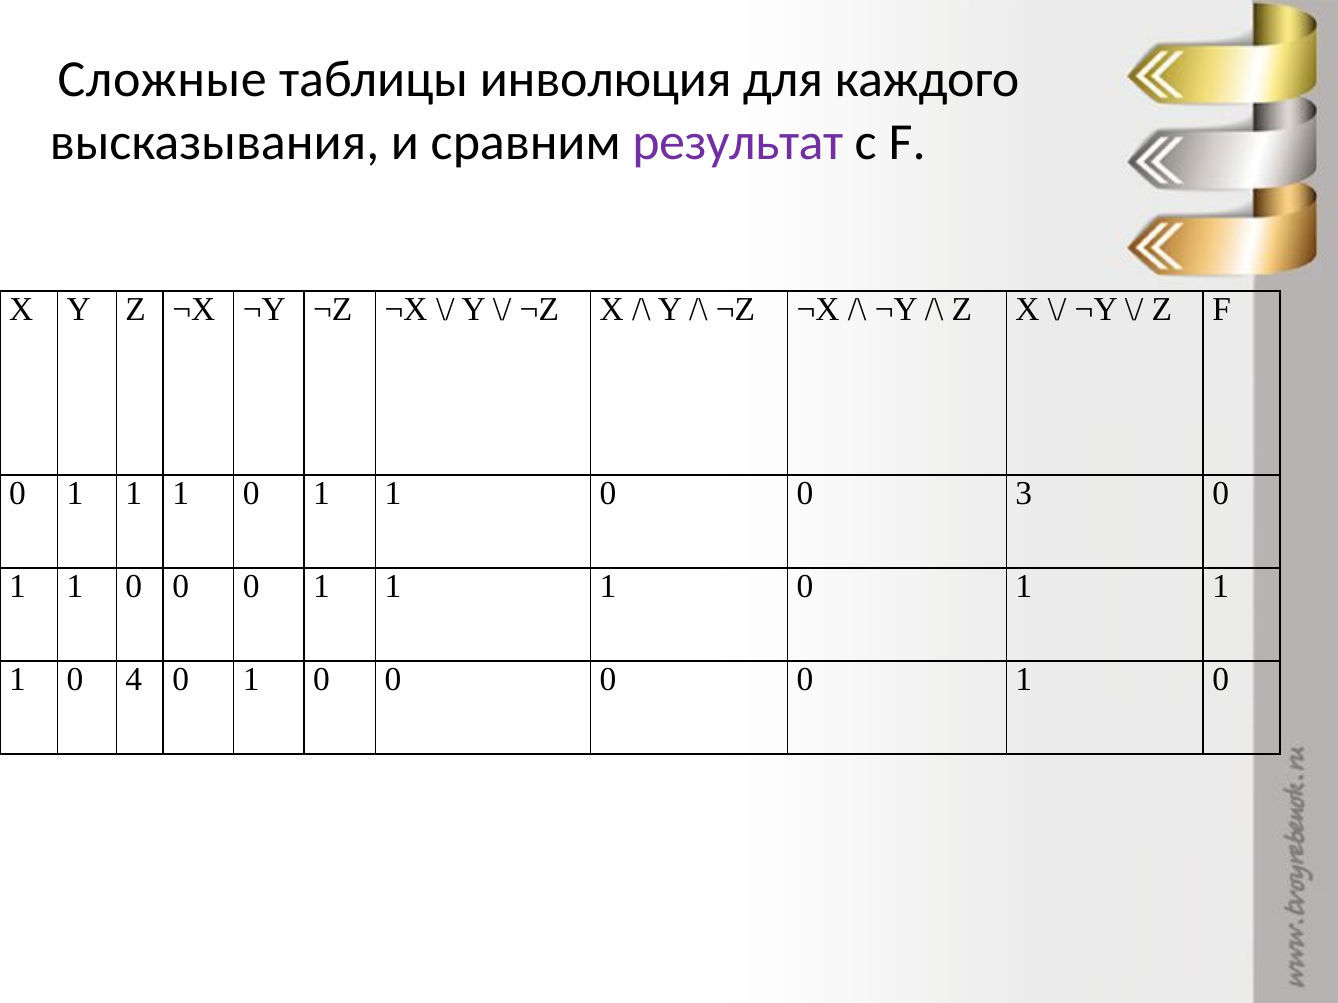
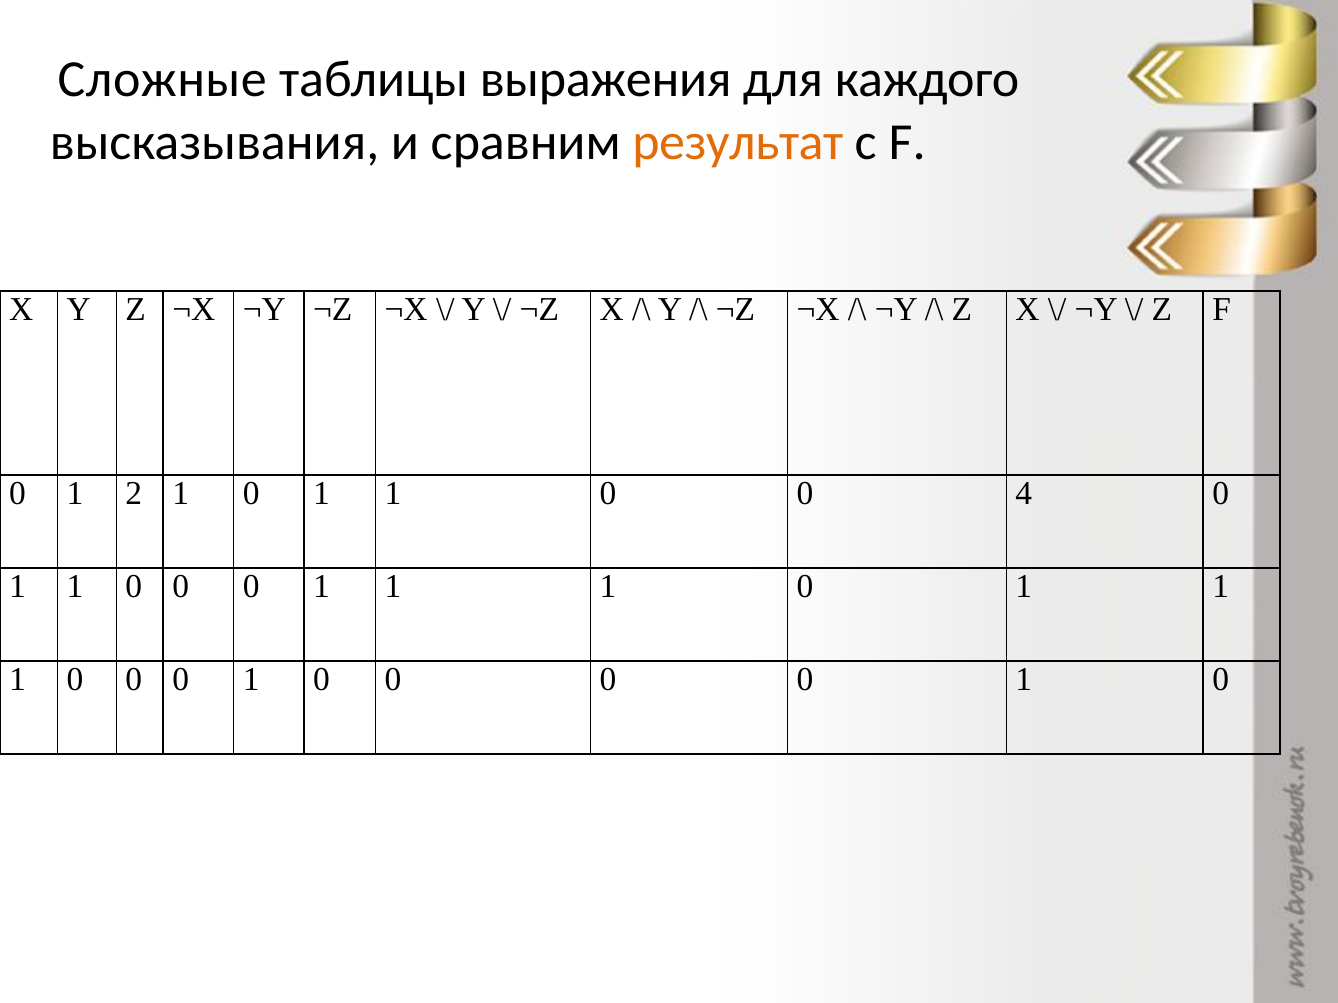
инволюция: инволюция -> выражения
результат colour: purple -> orange
1 at (134, 494): 1 -> 2
3: 3 -> 4
4 at (134, 680): 4 -> 0
